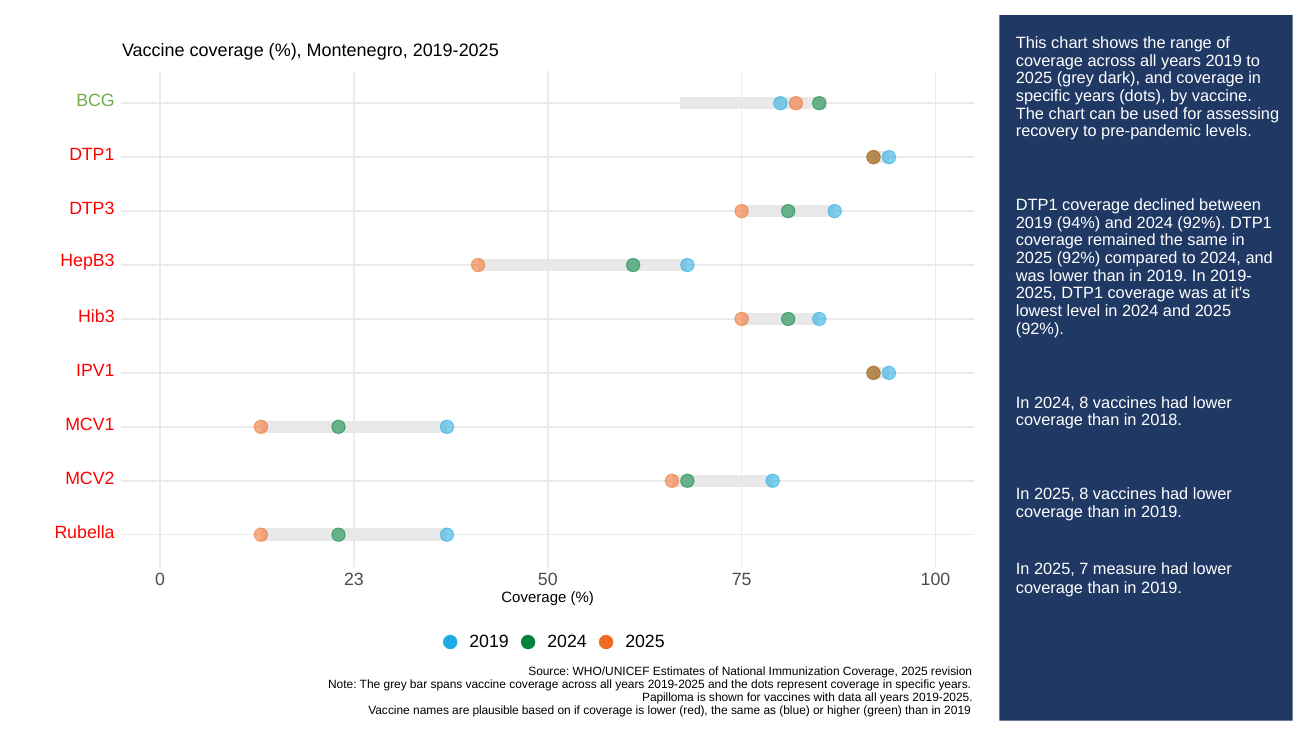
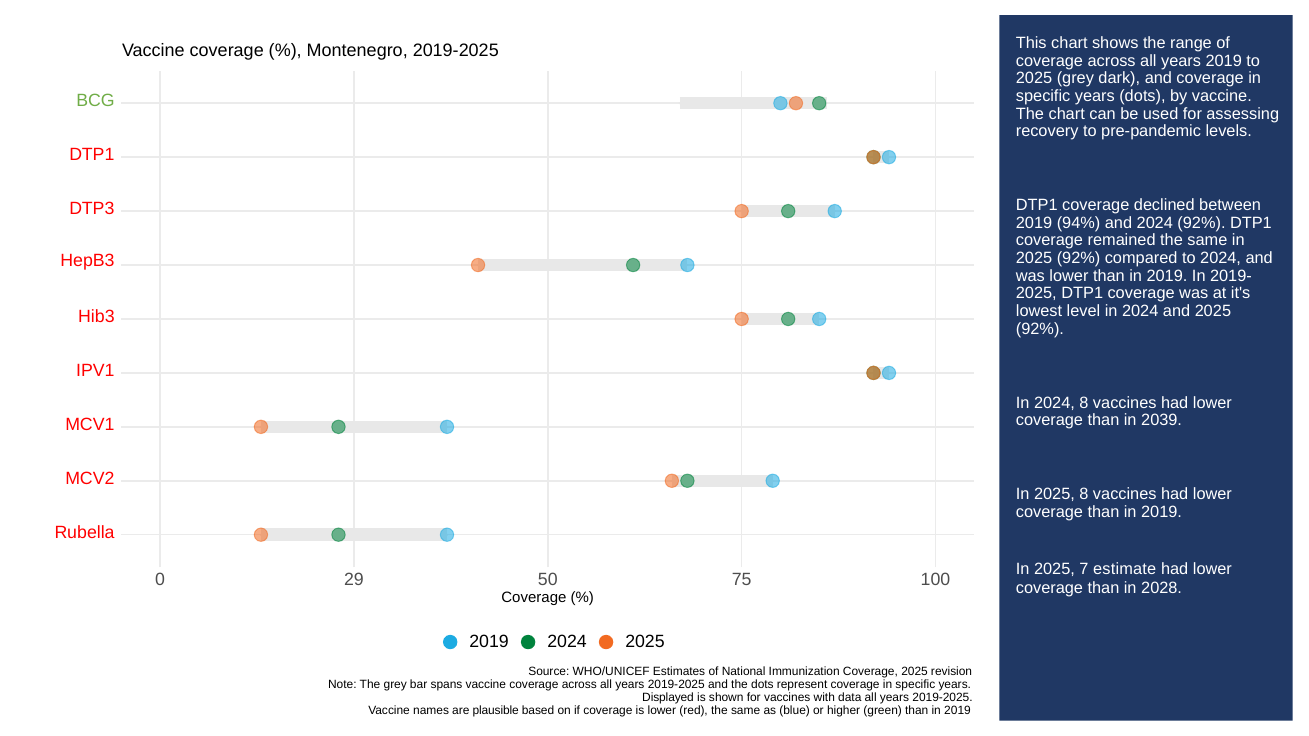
2018: 2018 -> 2039
measure: measure -> estimate
23: 23 -> 29
2019 at (1162, 589): 2019 -> 2028
Papilloma: Papilloma -> Displayed
